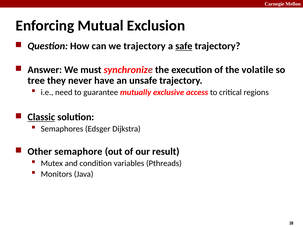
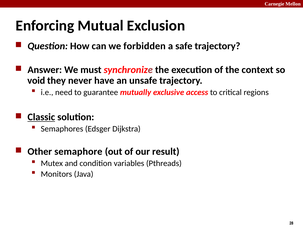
we trajectory: trajectory -> forbidden
safe underline: present -> none
volatile: volatile -> context
tree: tree -> void
